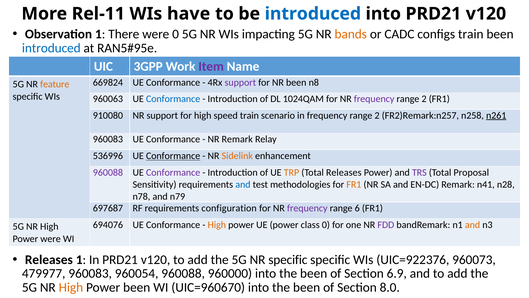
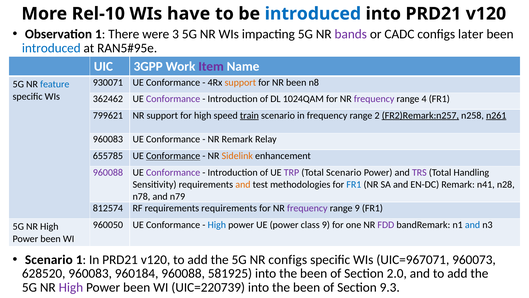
Rel-11: Rel-11 -> Rel-10
were 0: 0 -> 3
bands colour: orange -> purple
configs train: train -> later
669824: 669824 -> 930071
support at (240, 82) colour: purple -> orange
feature colour: orange -> blue
960063: 960063 -> 362462
Conformance at (173, 99) colour: blue -> purple
2 at (424, 99): 2 -> 4
910080: 910080 -> 799621
train at (249, 115) underline: none -> present
FR2)Remark:n257 underline: none -> present
536996: 536996 -> 655785
TRP colour: orange -> purple
Total Releases: Releases -> Scenario
Proposal: Proposal -> Handling
and at (243, 184) colour: blue -> orange
FR1 at (354, 184) colour: orange -> blue
697687: 697687 -> 812574
requirements configuration: configuration -> requirements
range 6: 6 -> 9
694076: 694076 -> 960050
High at (217, 224) colour: orange -> blue
class 0: 0 -> 9
and at (473, 224) colour: orange -> blue
were at (51, 239): were -> been
Releases at (49, 260): Releases -> Scenario
NR specific: specific -> configs
UIC=922376: UIC=922376 -> UIC=967071
479977: 479977 -> 628520
960054: 960054 -> 960184
960000: 960000 -> 581925
6.9: 6.9 -> 2.0
High at (71, 287) colour: orange -> purple
UIC=960670: UIC=960670 -> UIC=220739
8.0: 8.0 -> 9.3
